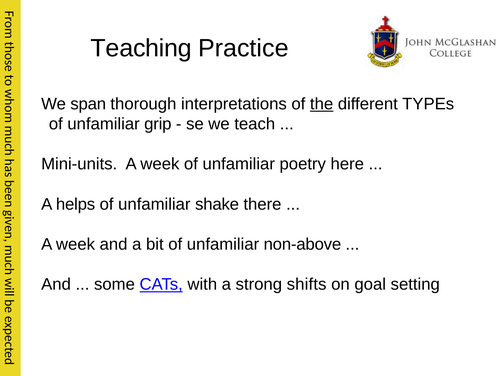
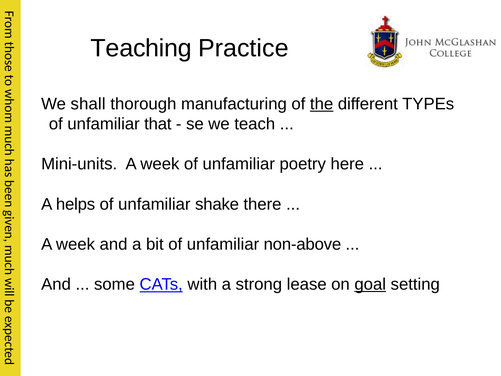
span: span -> shall
interpretations: interpretations -> manufacturing
grip: grip -> that
shifts: shifts -> lease
goal underline: none -> present
